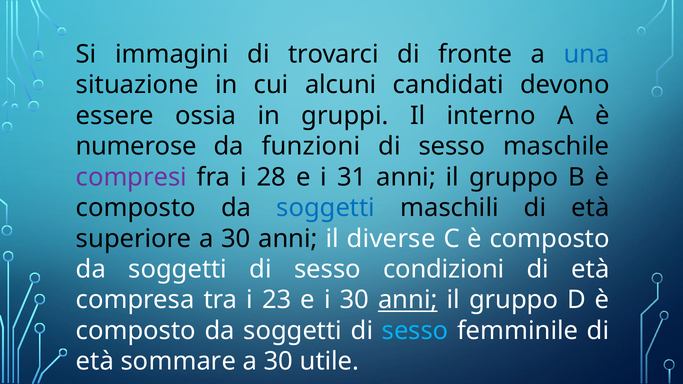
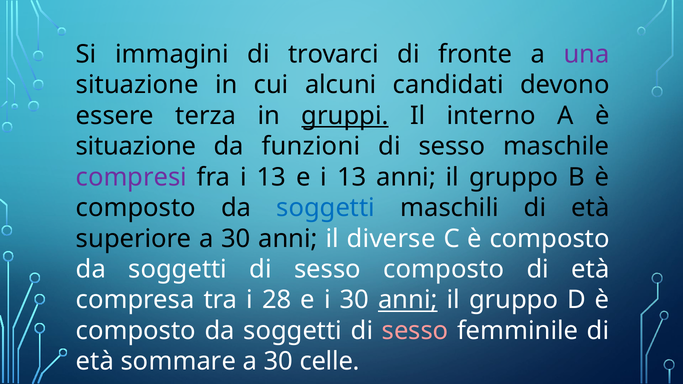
una colour: blue -> purple
ossia: ossia -> terza
gruppi underline: none -> present
numerose at (136, 146): numerose -> situazione
fra i 28: 28 -> 13
e i 31: 31 -> 13
sesso condizioni: condizioni -> composto
23: 23 -> 28
sesso at (415, 331) colour: light blue -> pink
utile: utile -> celle
